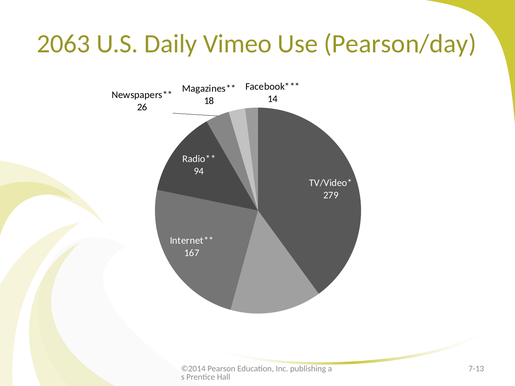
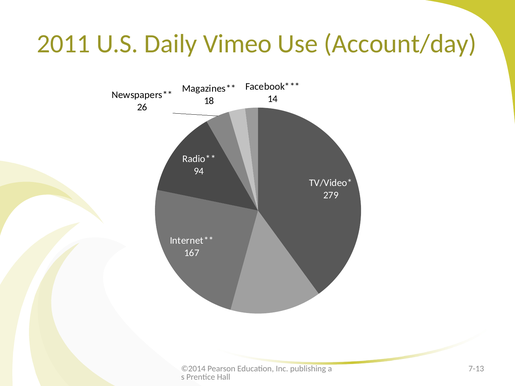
2063: 2063 -> 2011
Pearson/day: Pearson/day -> Account/day
